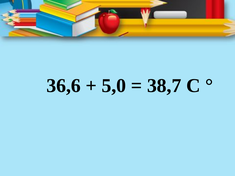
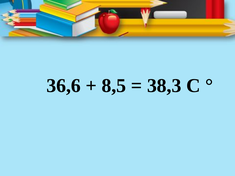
5,0: 5,0 -> 8,5
38,7: 38,7 -> 38,3
